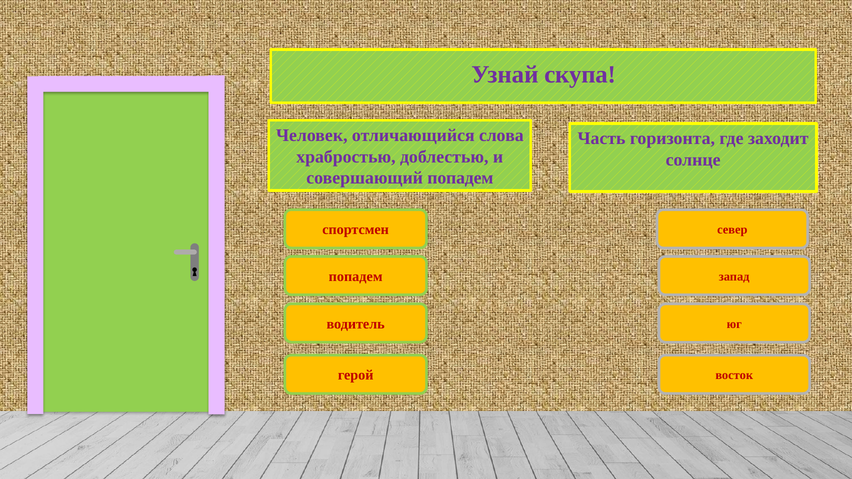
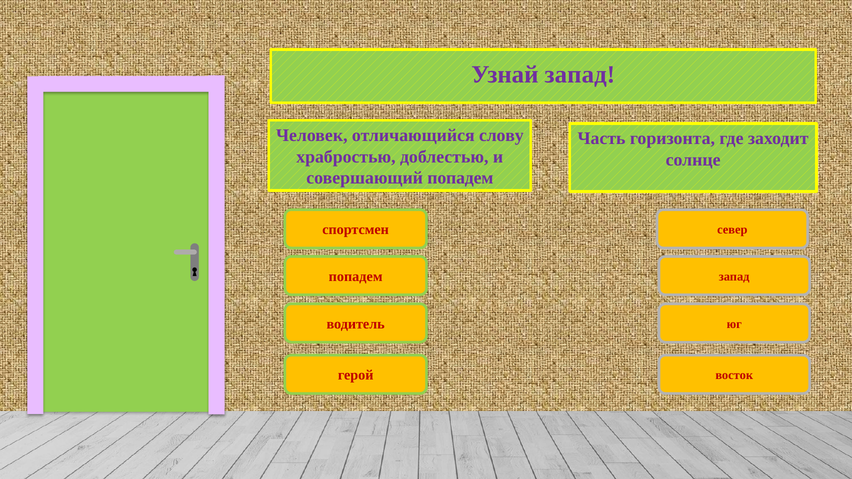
Узнай скупа: скупа -> запад
слова: слова -> слову
